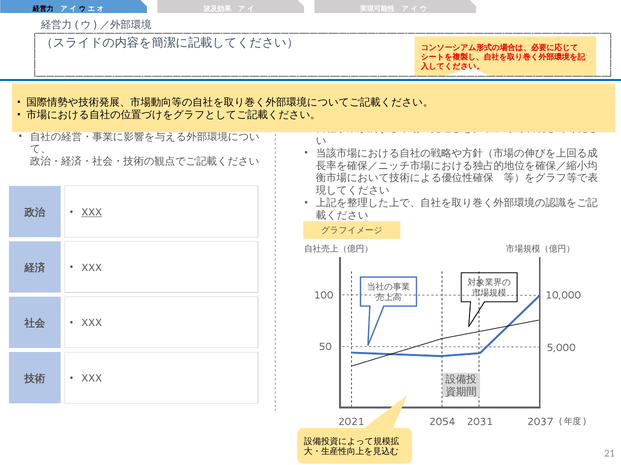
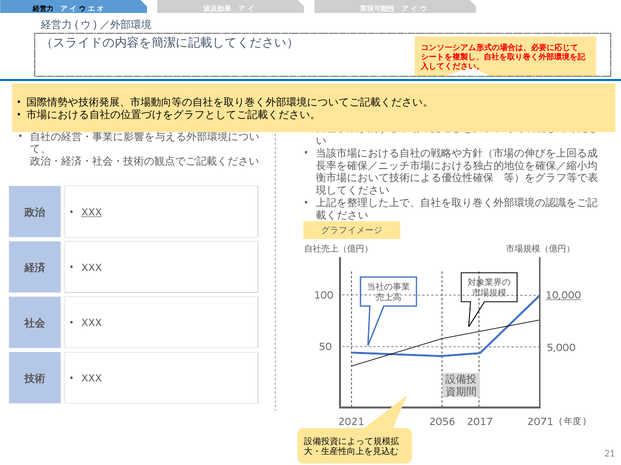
10,000 underline: none -> present
2054: 2054 -> 2056
2031: 2031 -> 2017
2037: 2037 -> 2071
